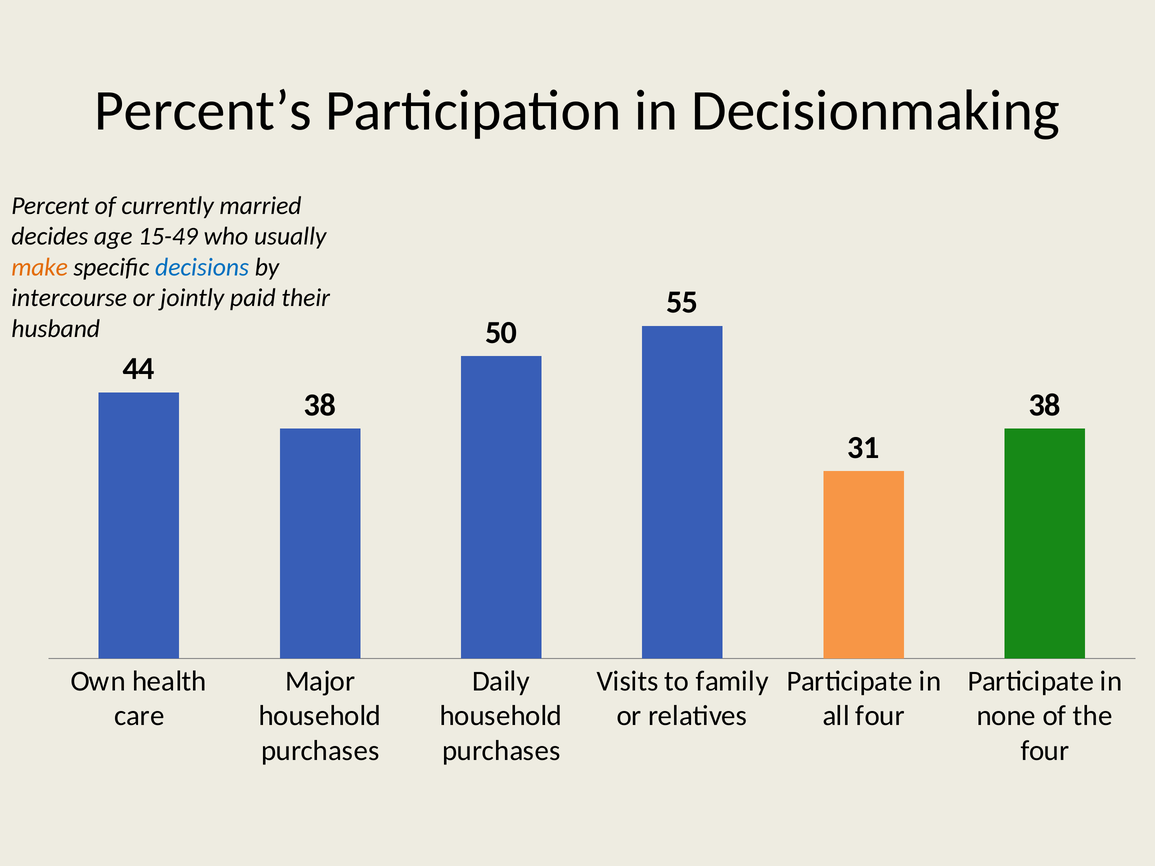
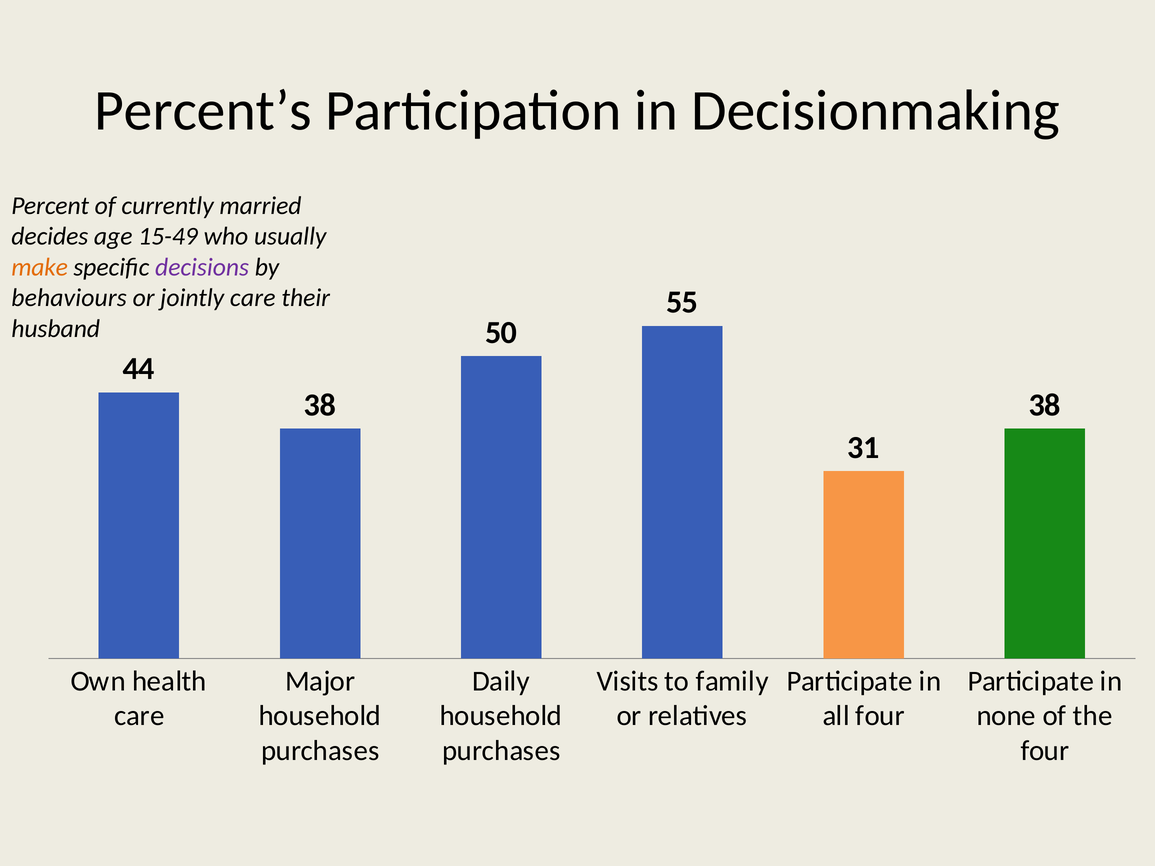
decisions colour: blue -> purple
intercourse: intercourse -> behaviours
jointly paid: paid -> care
